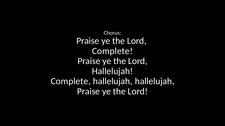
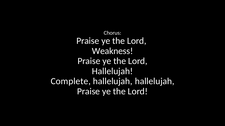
Complete at (112, 51): Complete -> Weakness
